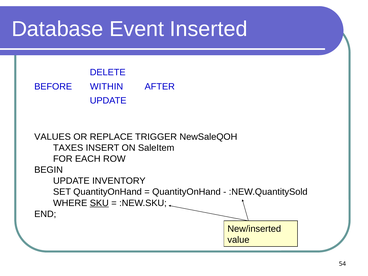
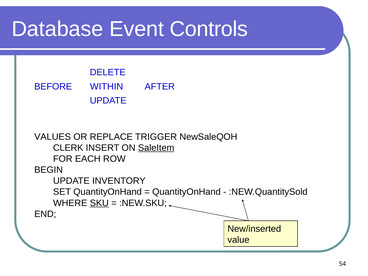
Inserted: Inserted -> Controls
TAXES: TAXES -> CLERK
SaleItem underline: none -> present
